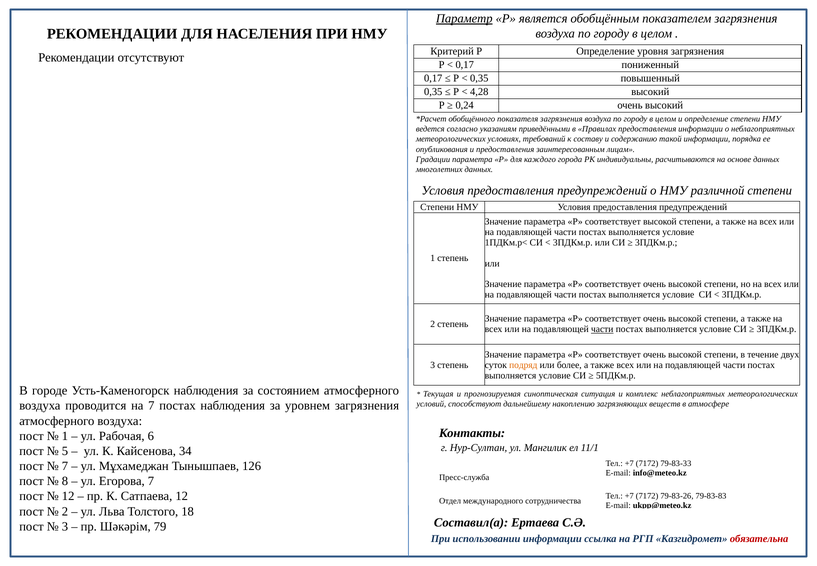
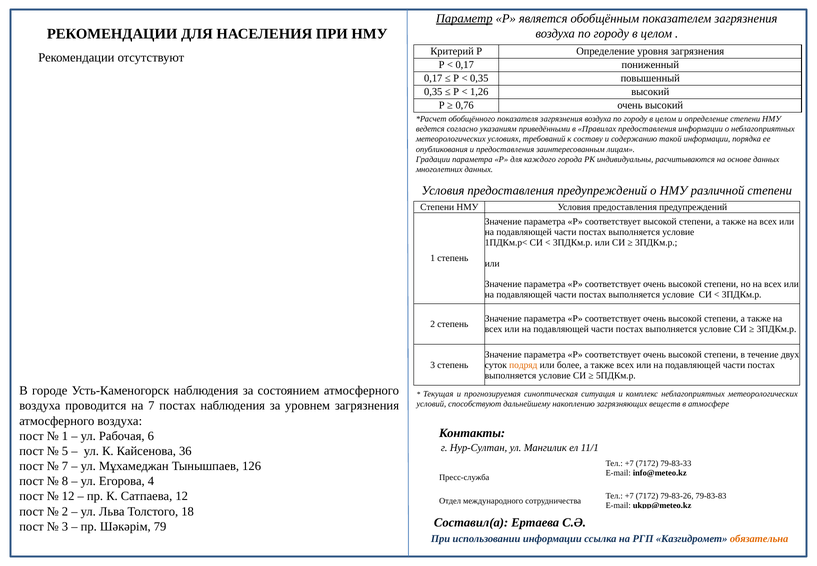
4,28: 4,28 -> 1,26
0,24: 0,24 -> 0,76
части at (602, 329) underline: present -> none
34: 34 -> 36
Егорова 7: 7 -> 4
обязательна colour: red -> orange
